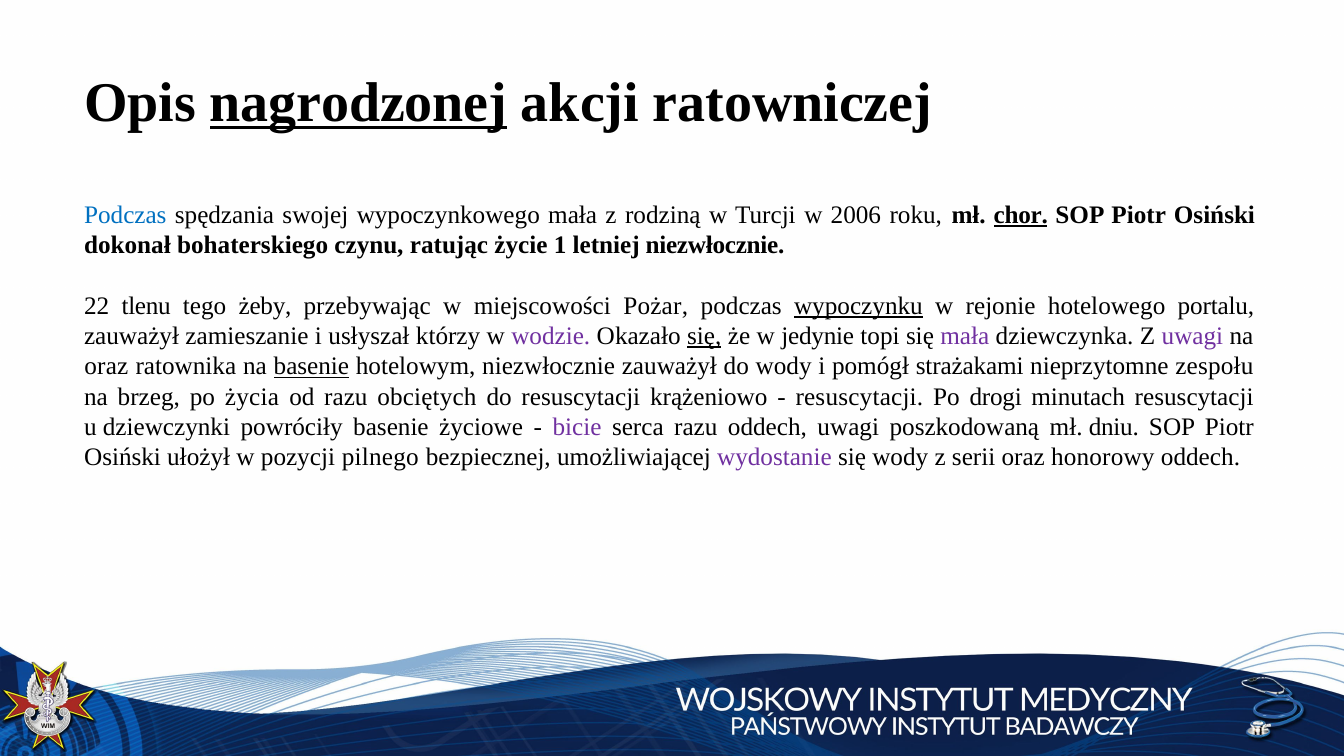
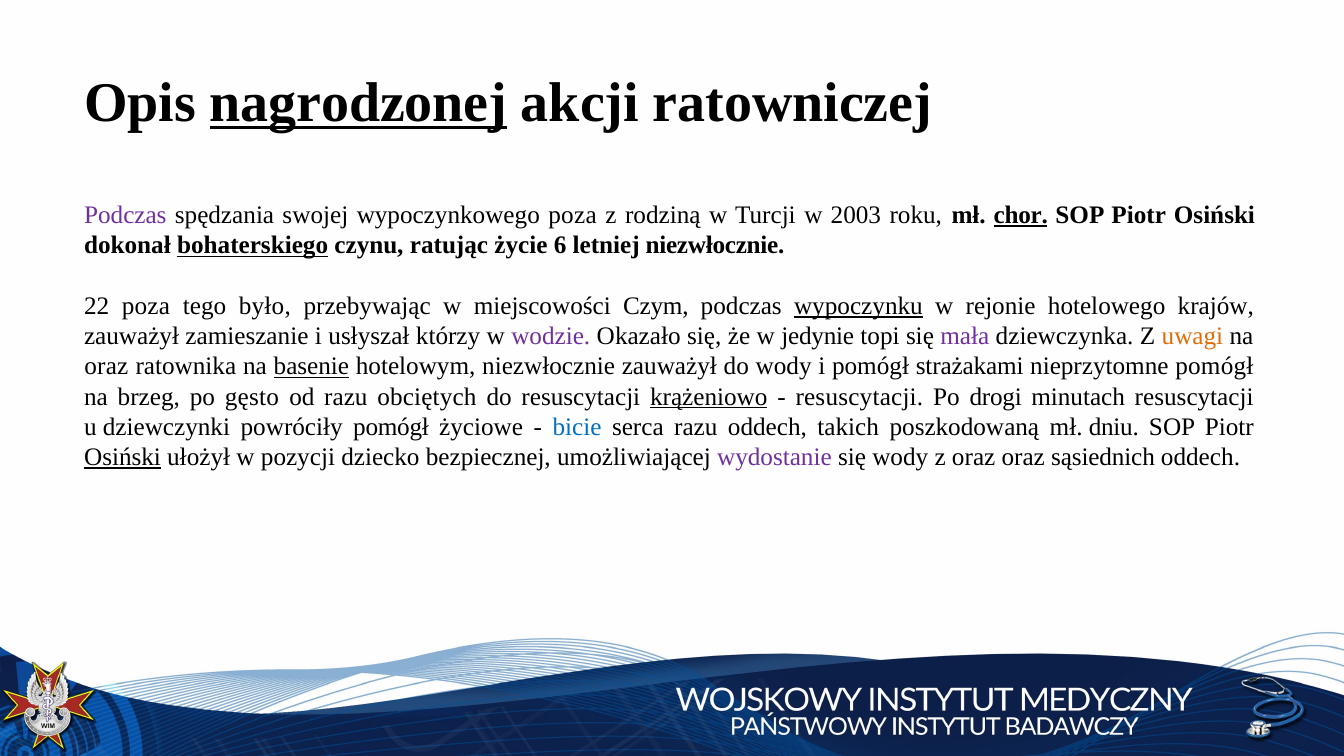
Podczas at (125, 215) colour: blue -> purple
wypoczynkowego mała: mała -> poza
2006: 2006 -> 2003
bohaterskiego underline: none -> present
1: 1 -> 6
22 tlenu: tlenu -> poza
żeby: żeby -> było
Pożar: Pożar -> Czym
portalu: portalu -> krajów
się at (704, 336) underline: present -> none
uwagi at (1192, 336) colour: purple -> orange
nieprzytomne zespołu: zespołu -> pomógł
życia: życia -> gęsto
krążeniowo underline: none -> present
powróciły basenie: basenie -> pomógł
bicie colour: purple -> blue
oddech uwagi: uwagi -> takich
Osiński at (123, 457) underline: none -> present
pilnego: pilnego -> dziecko
z serii: serii -> oraz
honorowy: honorowy -> sąsiednich
